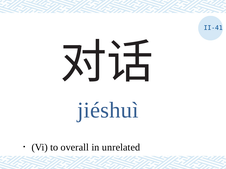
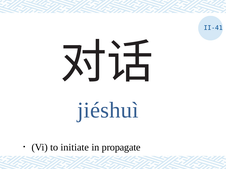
overall: overall -> initiate
unrelated: unrelated -> propagate
